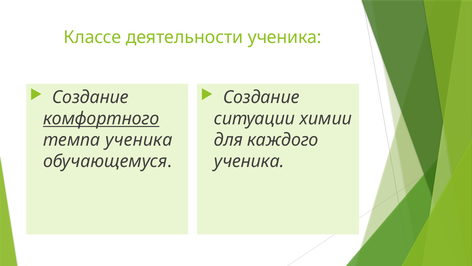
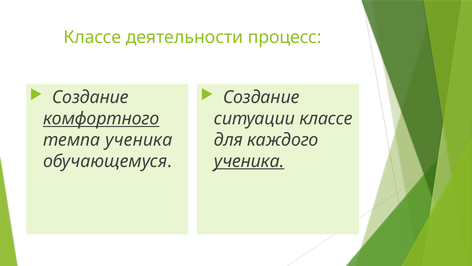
деятельности ученика: ученика -> процесс
ситуации химии: химии -> классе
ученика at (249, 161) underline: none -> present
